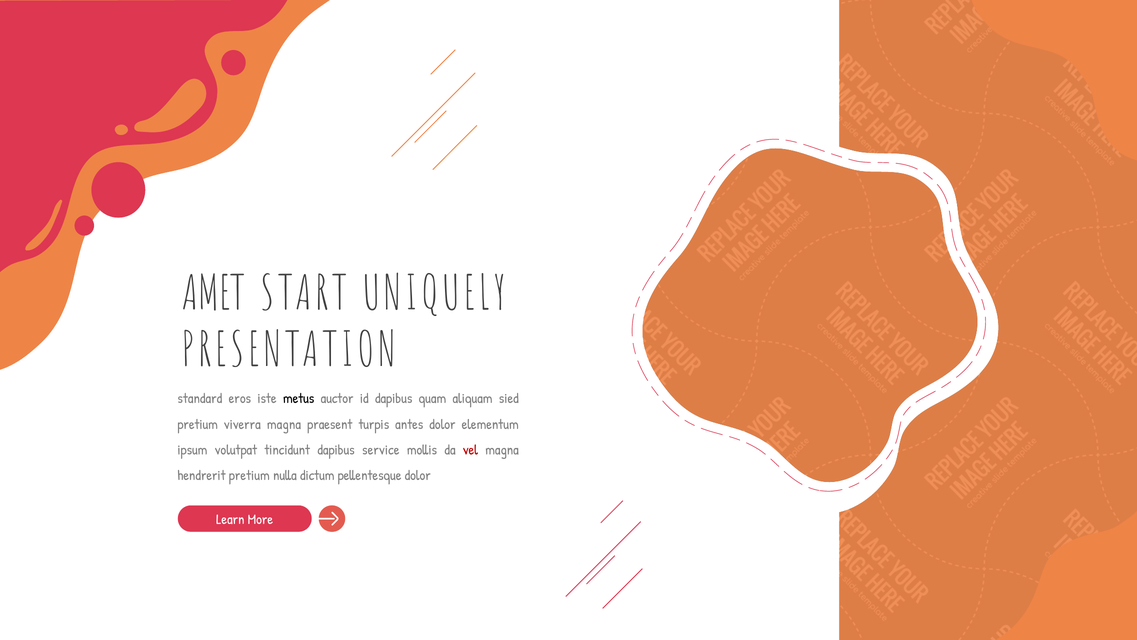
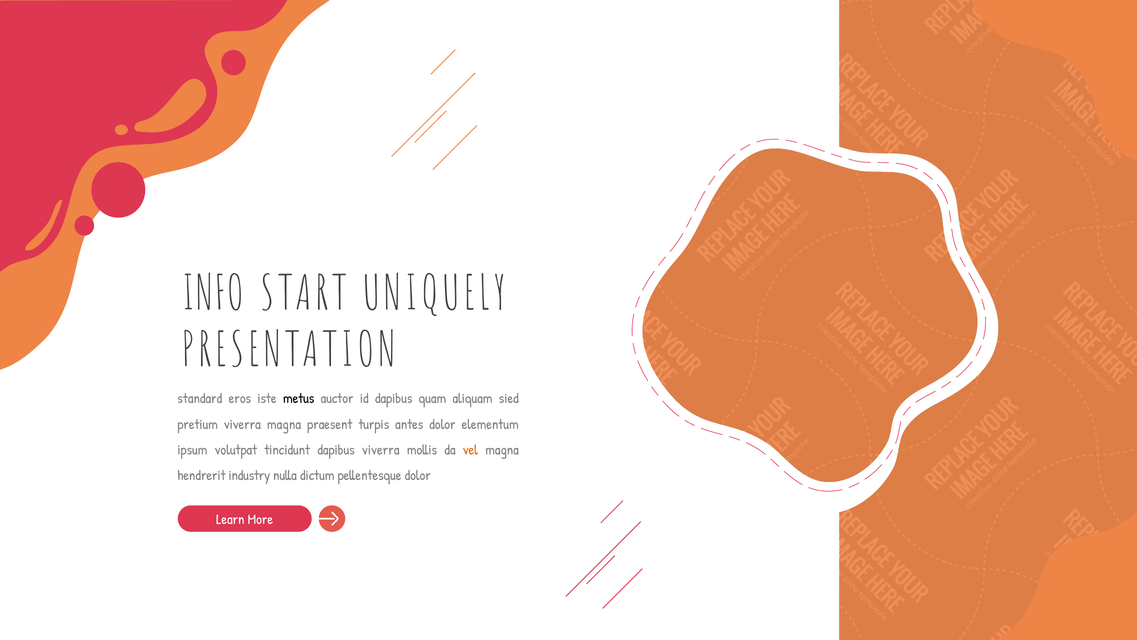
AMET: AMET -> INFO
dapibus service: service -> viverra
vel colour: red -> orange
hendrerit pretium: pretium -> industry
